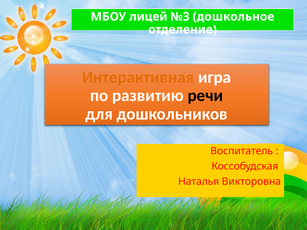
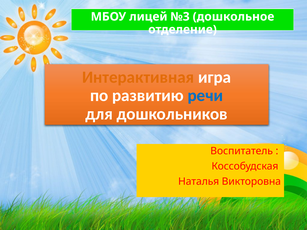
речи colour: black -> blue
